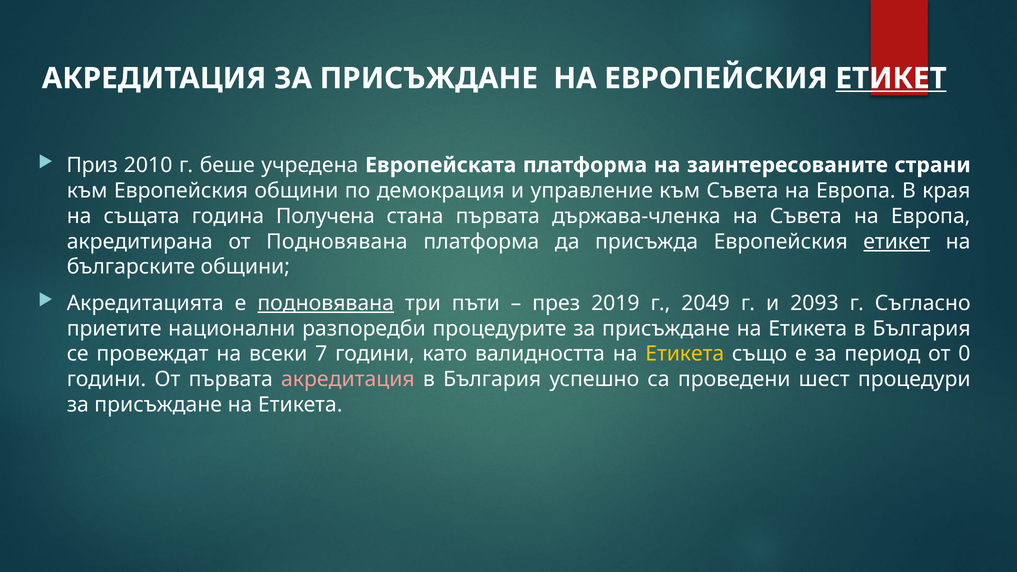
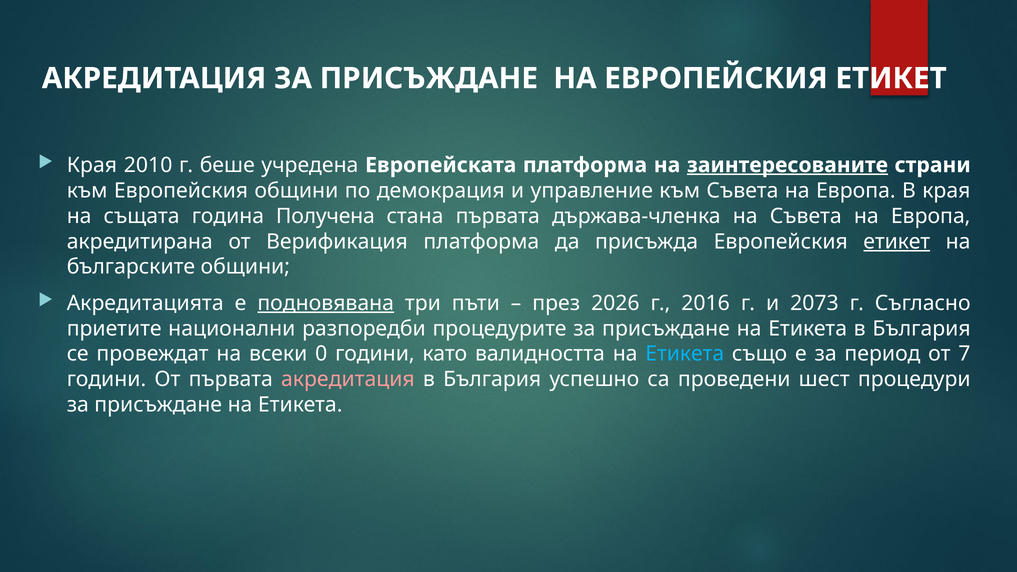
ЕТИКЕТ at (891, 78) underline: present -> none
Приз at (92, 165): Приз -> Края
заинтересованите underline: none -> present
от Подновявана: Подновявана -> Верификация
2019: 2019 -> 2026
2049: 2049 -> 2016
2093: 2093 -> 2073
7: 7 -> 0
Етикета at (685, 354) colour: yellow -> light blue
0: 0 -> 7
